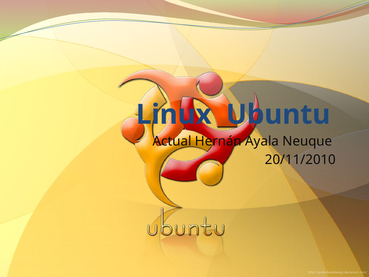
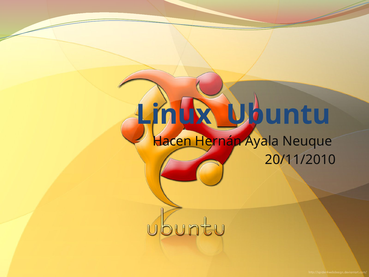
Actual: Actual -> Hacen
